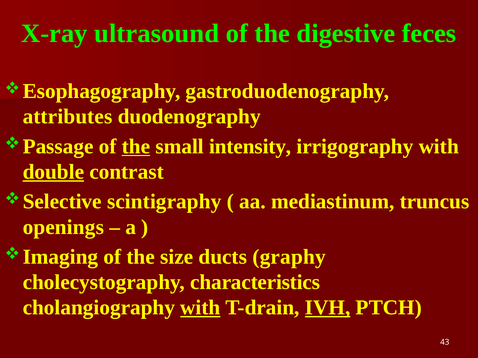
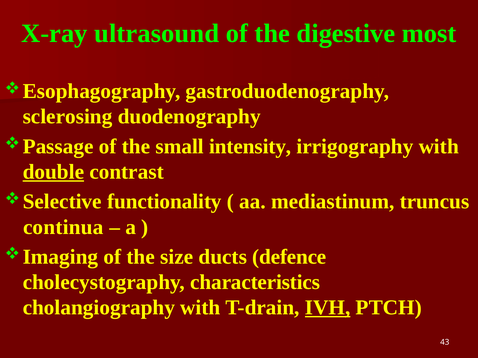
feces: feces -> most
attributes: attributes -> sclerosing
the at (136, 147) underline: present -> none
scintigraphy: scintigraphy -> functionality
openings: openings -> continua
graphy: graphy -> defence
with at (200, 308) underline: present -> none
